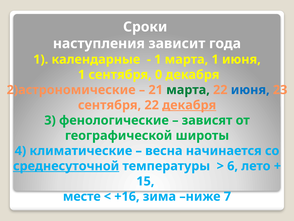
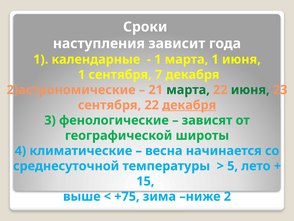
0: 0 -> 7
июня at (250, 90) colour: blue -> green
среднесуточной underline: present -> none
6: 6 -> 5
месте: месте -> выше
+16: +16 -> +75
7: 7 -> 2
